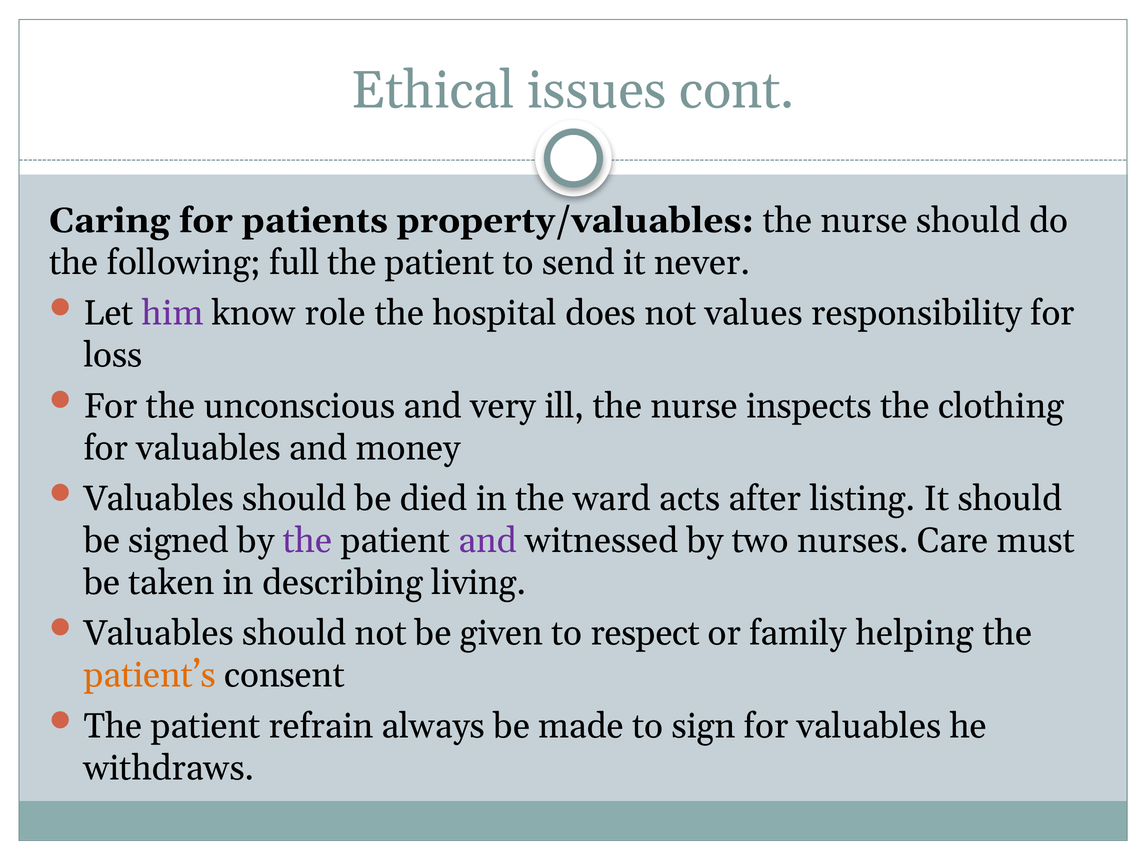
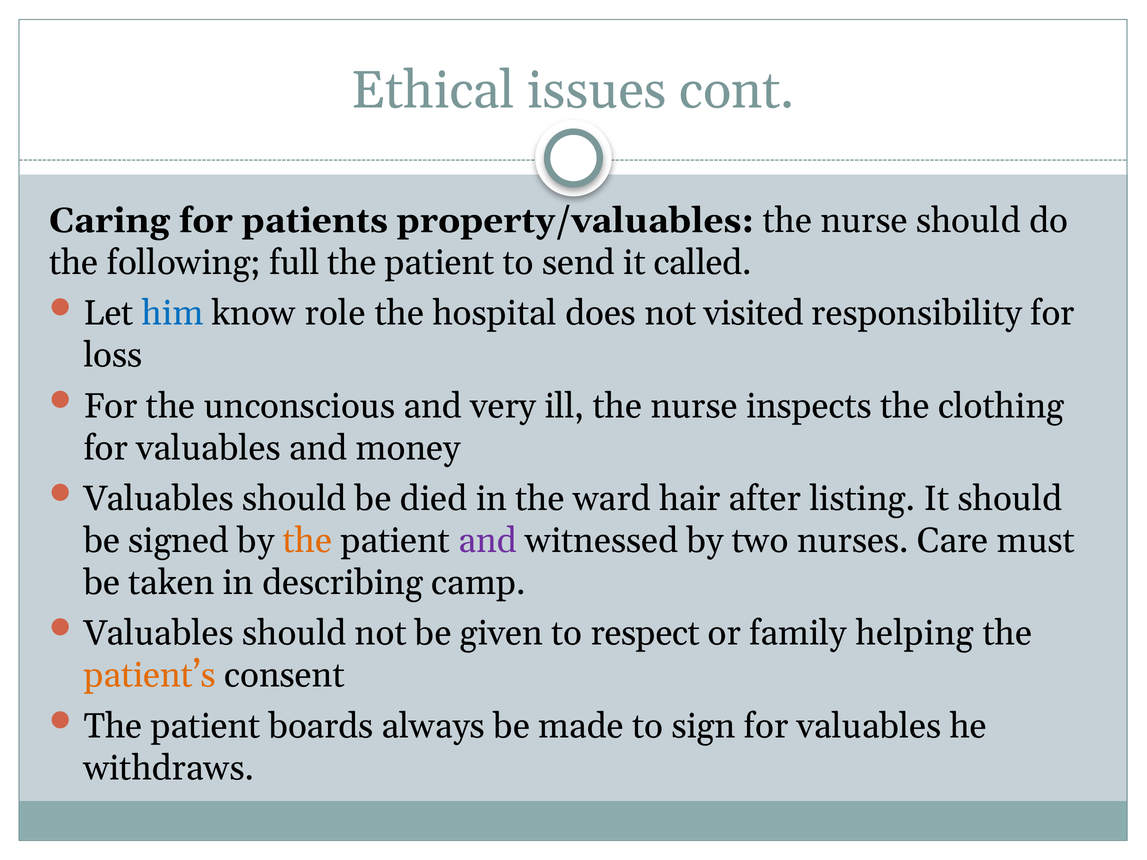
never: never -> called
him colour: purple -> blue
values: values -> visited
acts: acts -> hair
the at (307, 541) colour: purple -> orange
living: living -> camp
refrain: refrain -> boards
